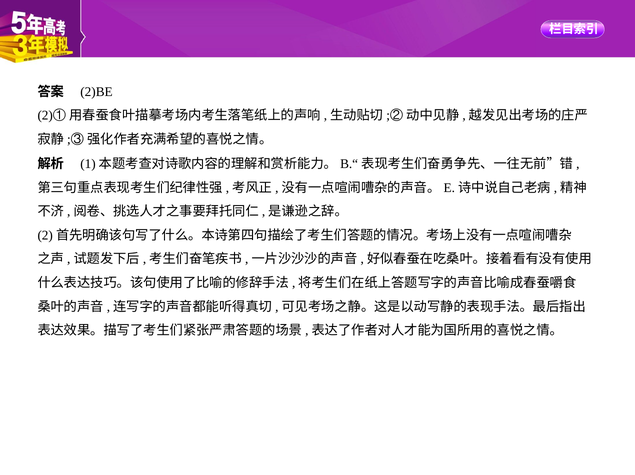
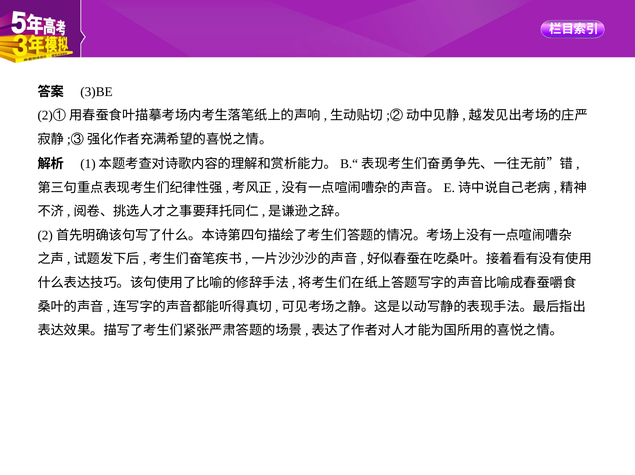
2)BE: 2)BE -> 3)BE
